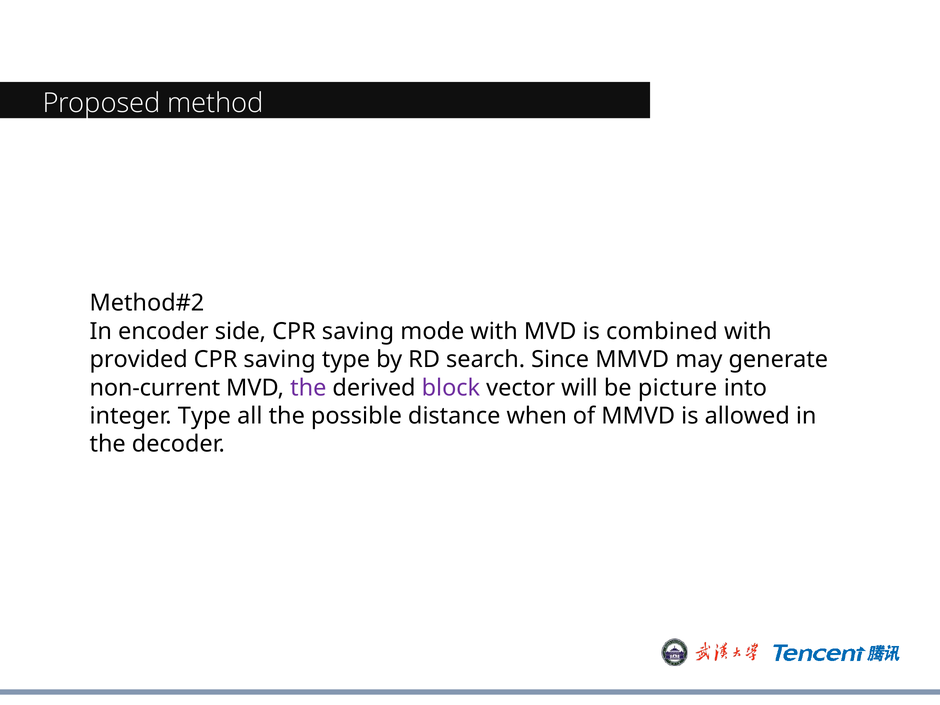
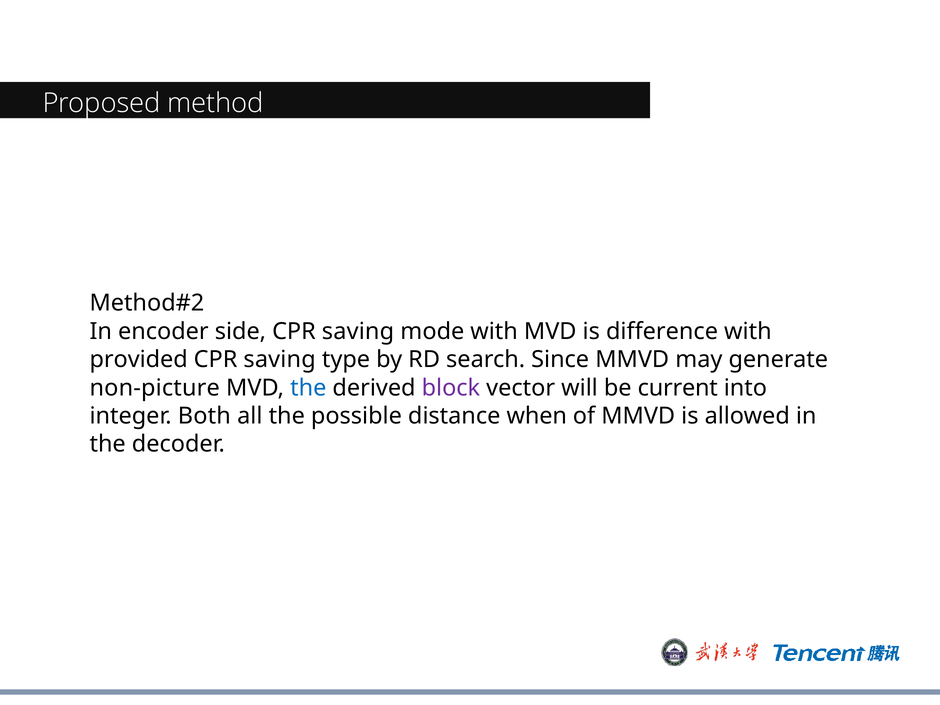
combined: combined -> difference
non-current: non-current -> non-picture
the at (308, 388) colour: purple -> blue
picture: picture -> current
integer Type: Type -> Both
